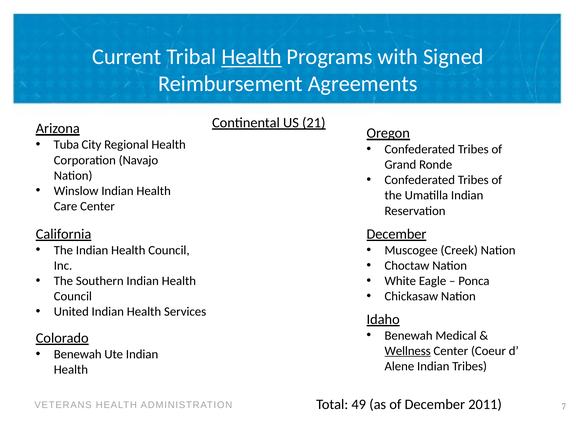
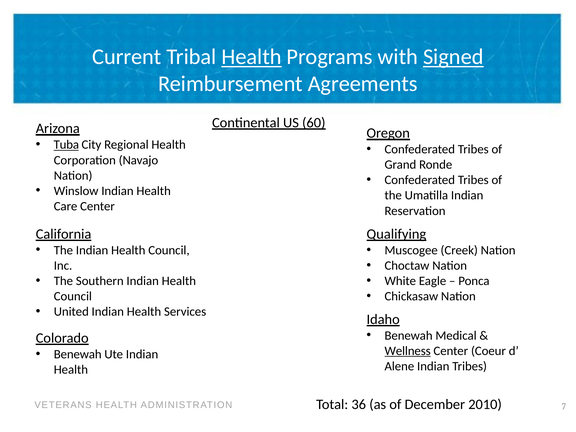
Signed underline: none -> present
21: 21 -> 60
Tuba underline: none -> present
December at (396, 234): December -> Qualifying
49: 49 -> 36
2011: 2011 -> 2010
